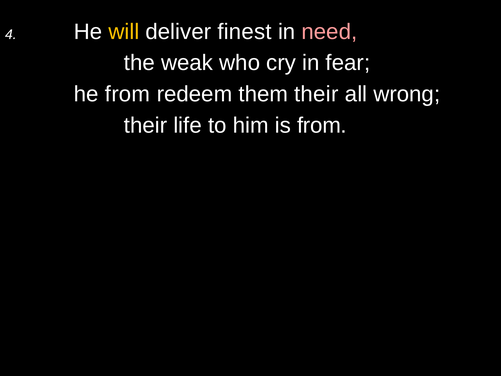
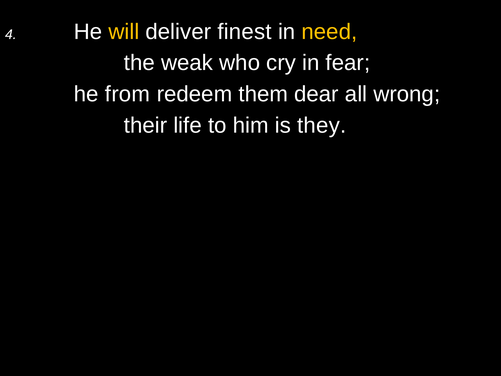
need colour: pink -> yellow
them their: their -> dear
is from: from -> they
